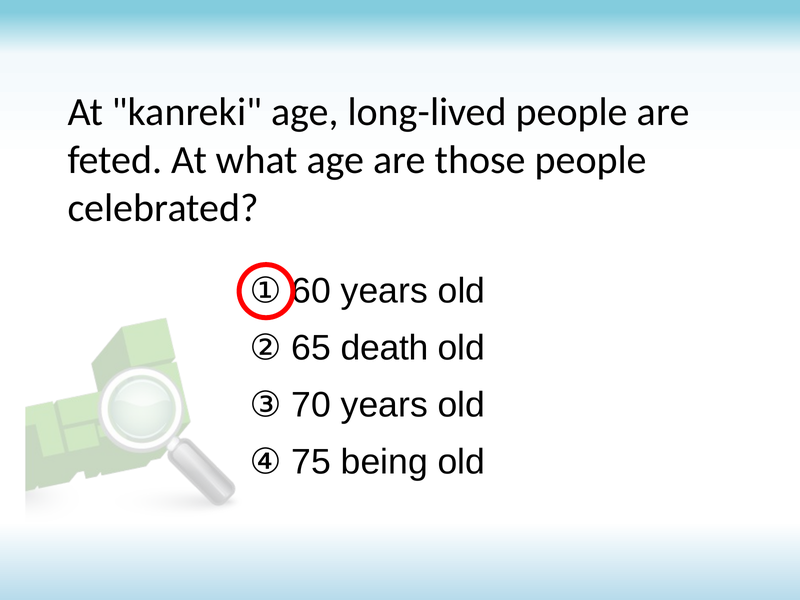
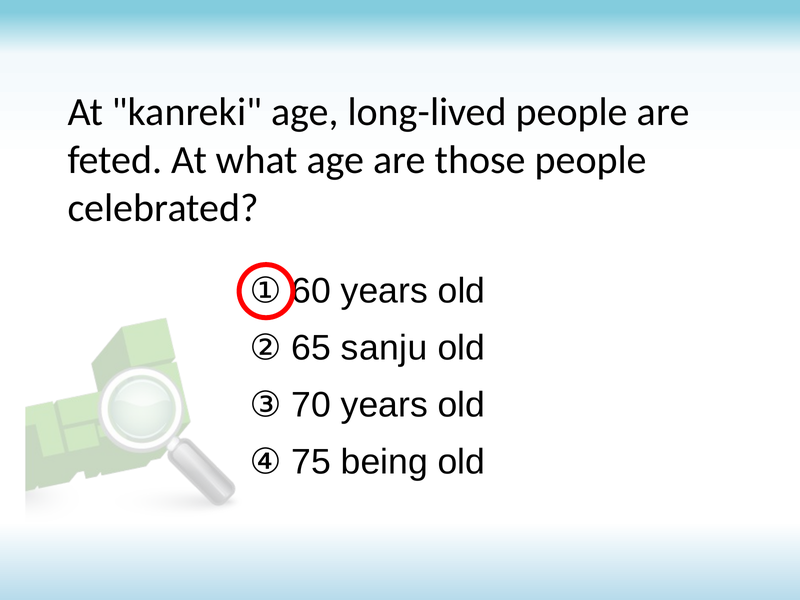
death: death -> sanju
